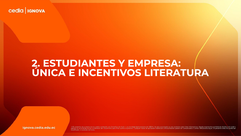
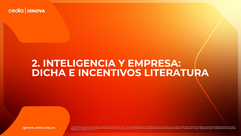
ESTUDIANTES: ESTUDIANTES -> INTELIGENCIA
ÚNICA: ÚNICA -> DICHA
